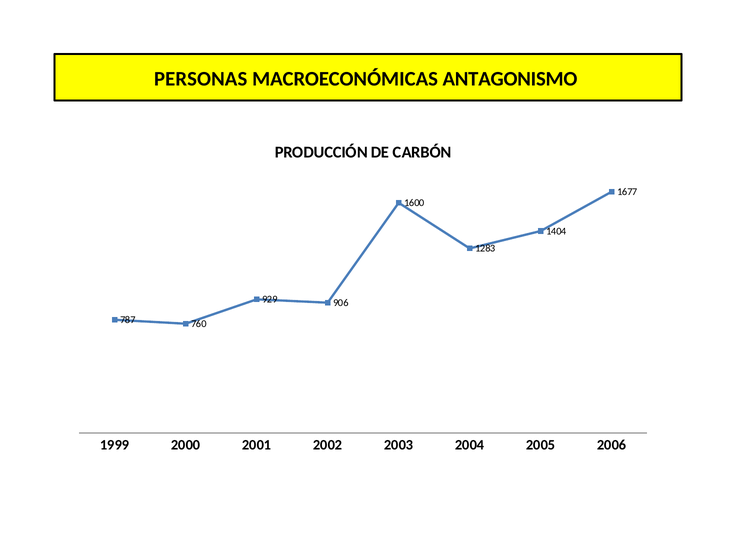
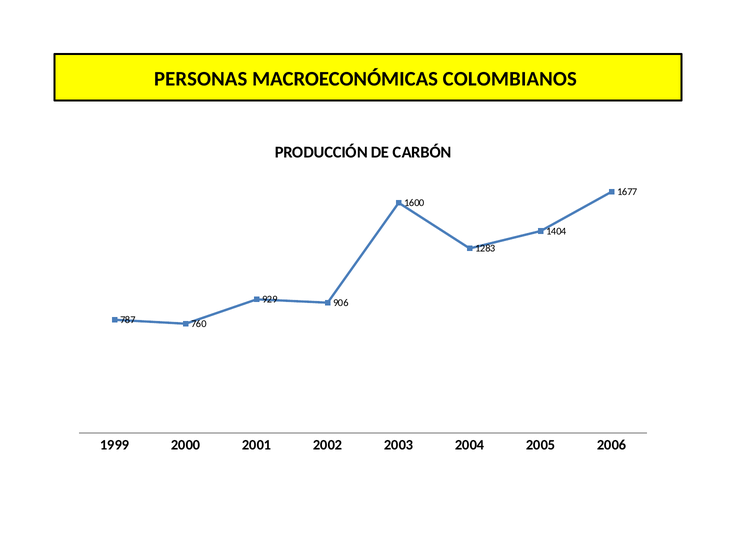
ANTAGONISMO: ANTAGONISMO -> COLOMBIANOS
